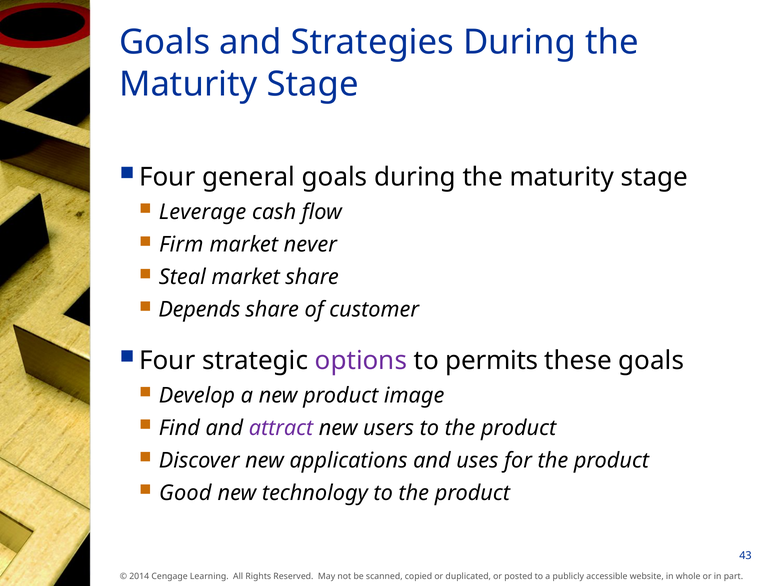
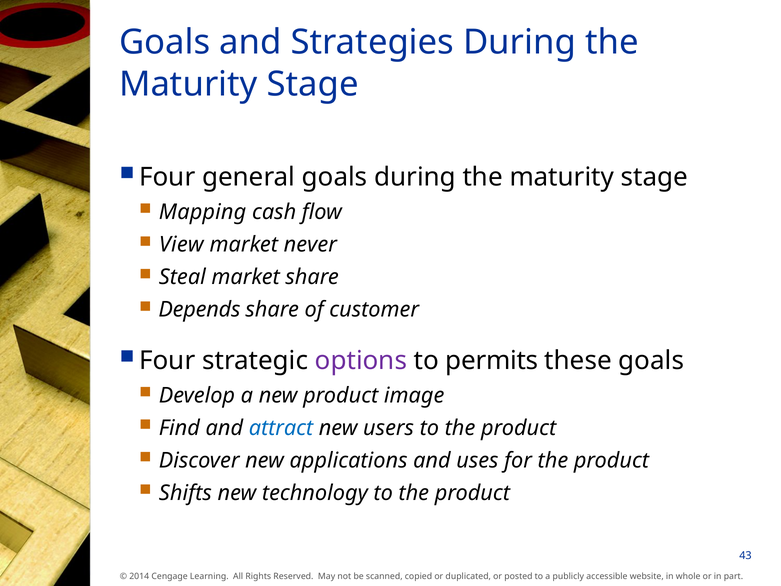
Leverage: Leverage -> Mapping
Firm: Firm -> View
attract colour: purple -> blue
Good: Good -> Shifts
